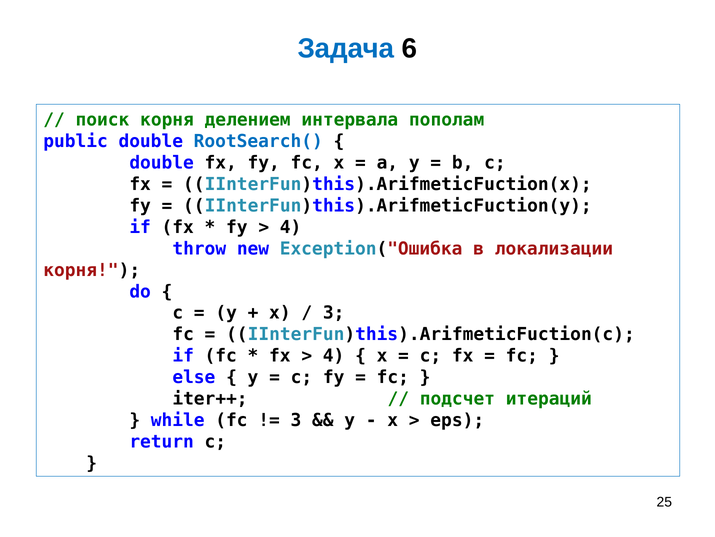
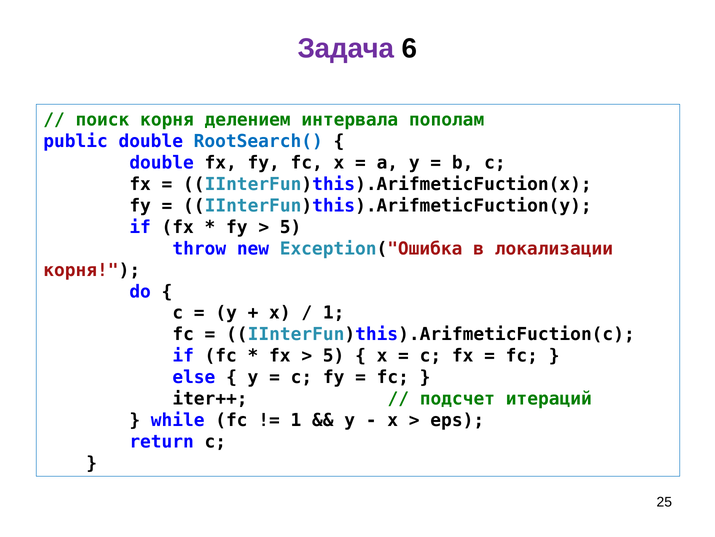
Задача colour: blue -> purple
4 at (291, 227): 4 -> 5
3 at (334, 313): 3 -> 1
4 at (334, 356): 4 -> 5
3 at (296, 420): 3 -> 1
